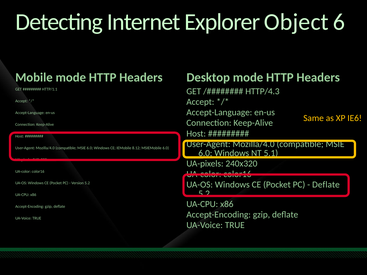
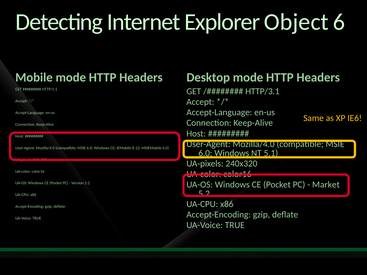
HTTP/4.3: HTTP/4.3 -> HTTP/3.1
Deflate at (326, 185): Deflate -> Market
